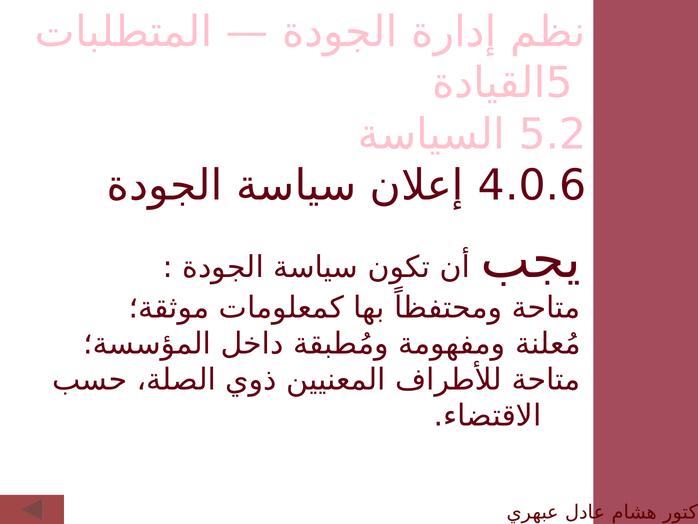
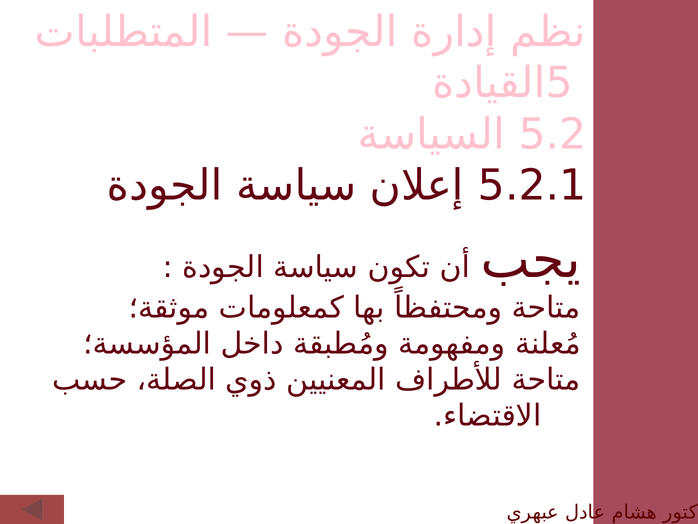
4.0.6: 4.0.6 -> 5.2.1
